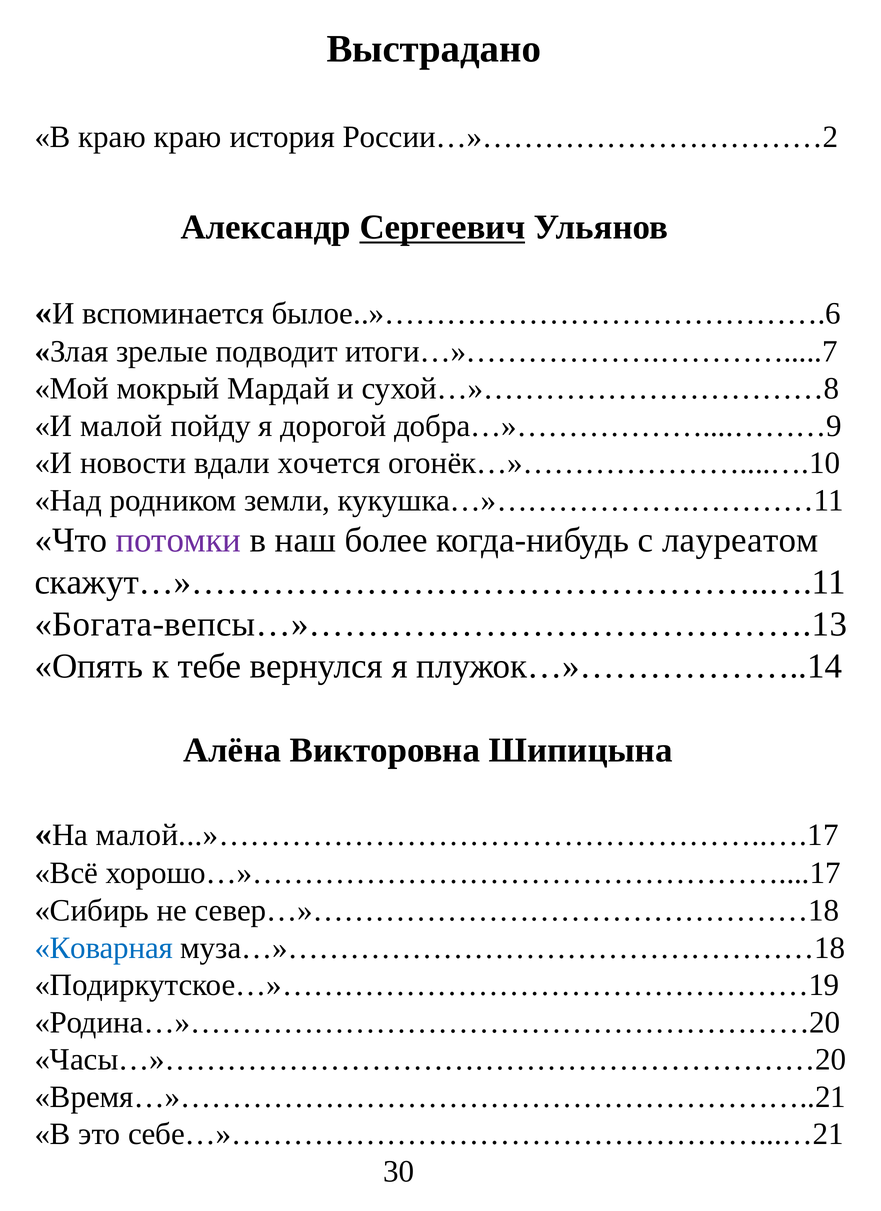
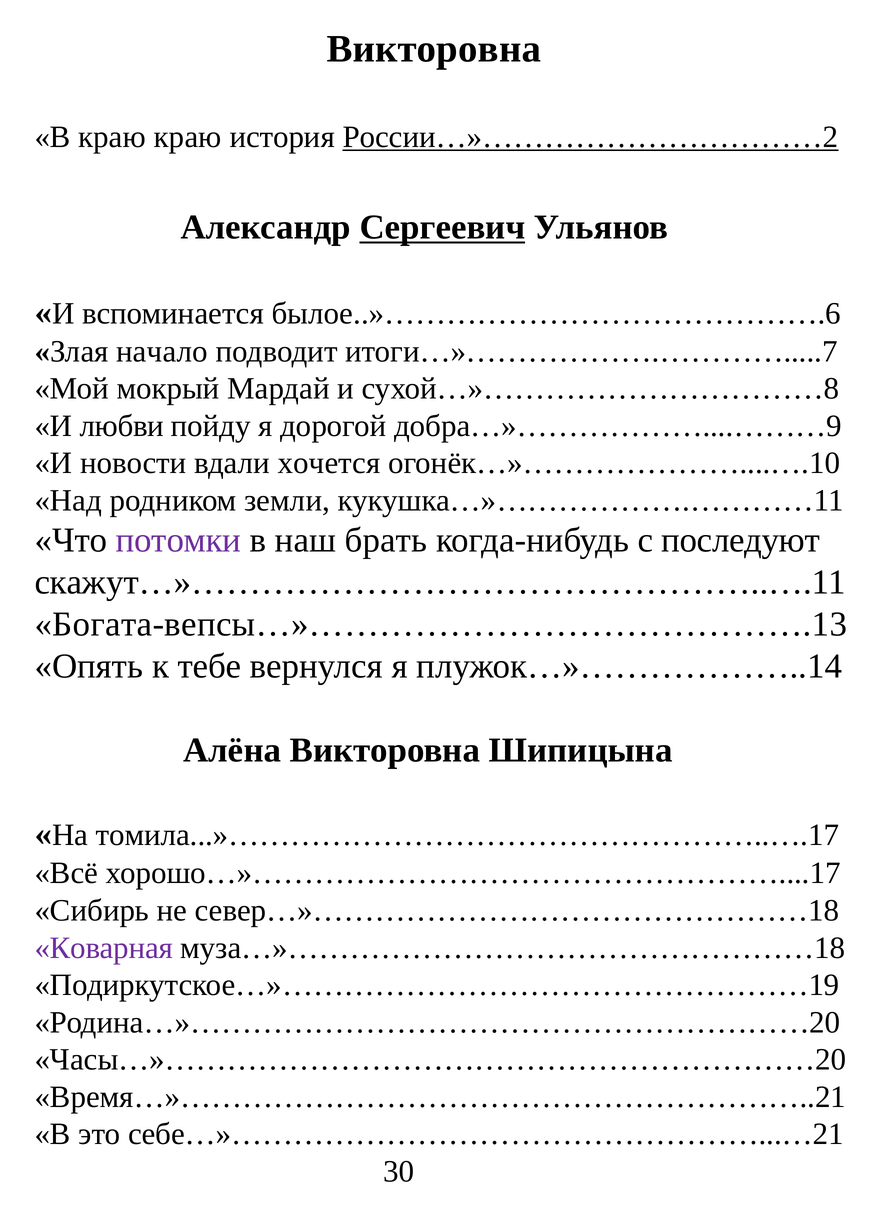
Выстрадано at (434, 49): Выстрадано -> Викторовна
России…»……………………………2 underline: none -> present
зрелые: зрелые -> начало
малой: малой -> любви
более: более -> брать
лауреатом: лауреатом -> последуют
малой...»……………………………………………..….17: малой...»……………………………………………..….17 -> томила...»……………………………………………..….17
Коварная colour: blue -> purple
